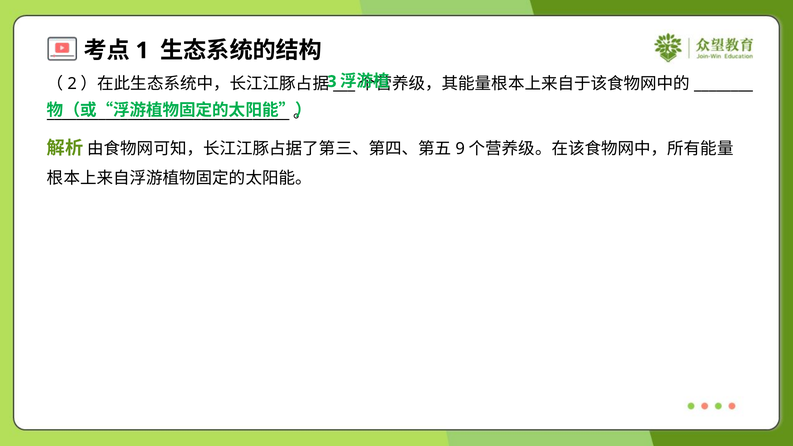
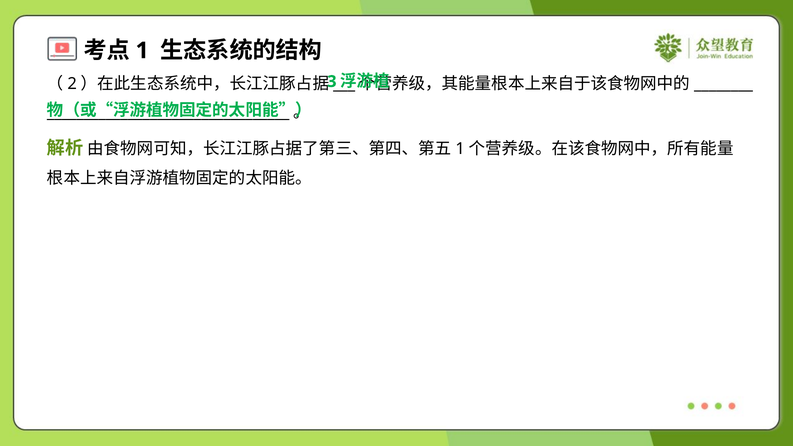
9 at (460, 149): 9 -> 1
